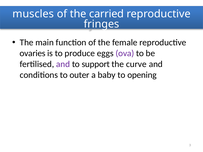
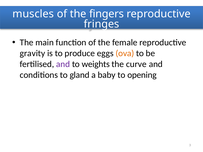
carried: carried -> fingers
ovaries: ovaries -> gravity
ova colour: purple -> orange
support: support -> weights
outer: outer -> gland
